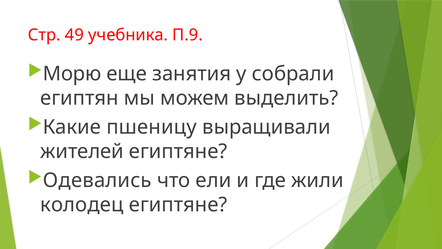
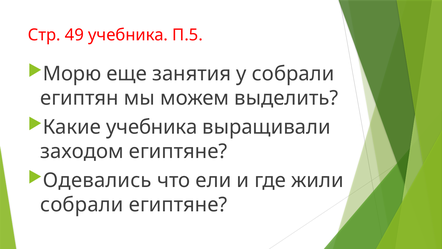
П.9: П.9 -> П.5
Какие пшеницу: пшеницу -> учебника
жителей: жителей -> заходом
колодец at (82, 204): колодец -> собрали
